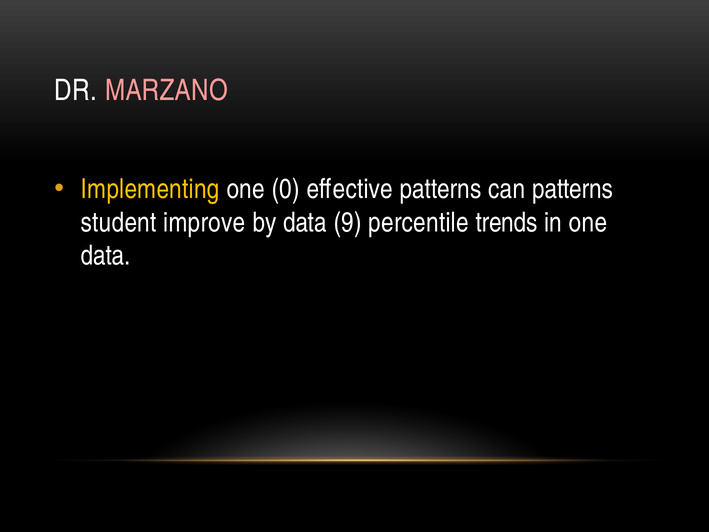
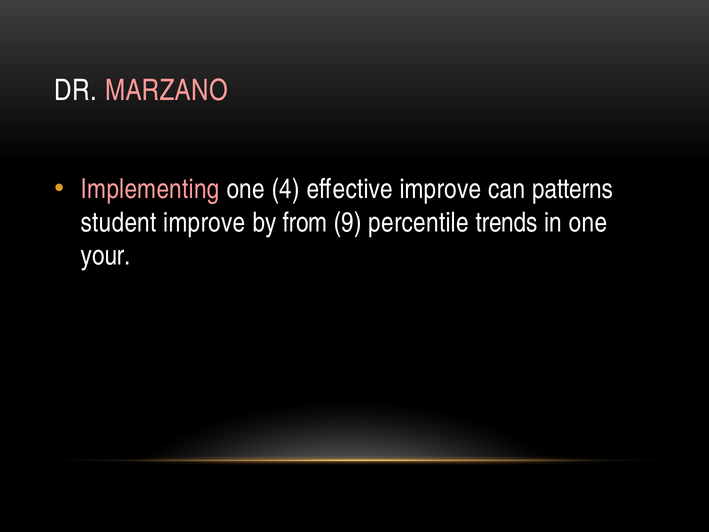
Implementing colour: yellow -> pink
0: 0 -> 4
effective patterns: patterns -> improve
by data: data -> from
data at (106, 255): data -> your
